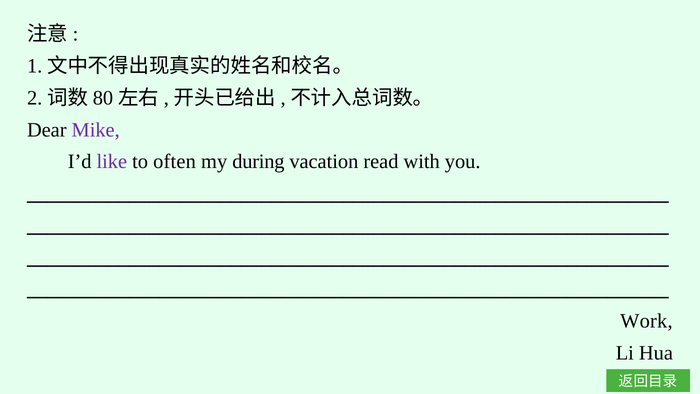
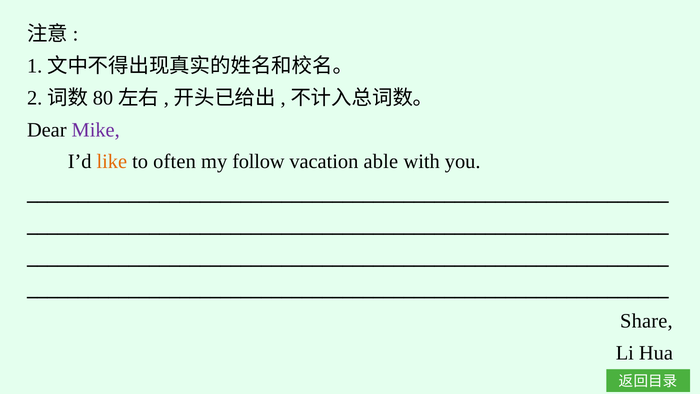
like colour: purple -> orange
during: during -> follow
read: read -> able
Work: Work -> Share
